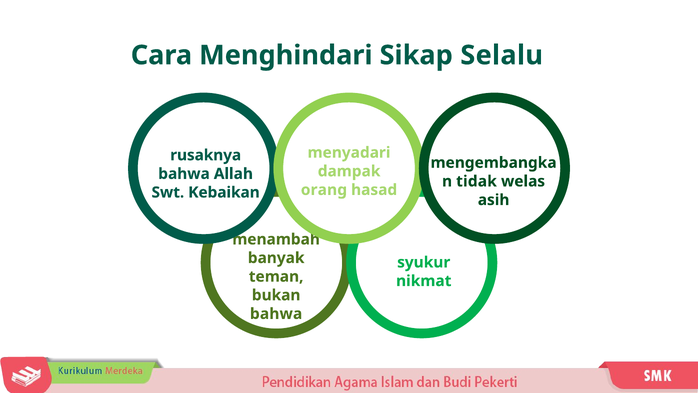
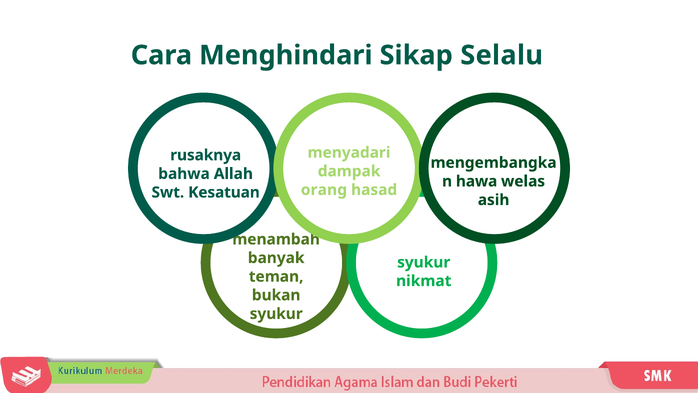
tidak: tidak -> hawa
Kebaikan: Kebaikan -> Kesatuan
bahwa at (276, 314): bahwa -> syukur
